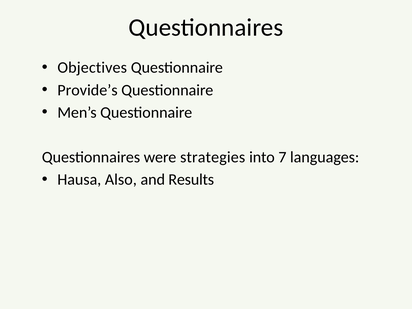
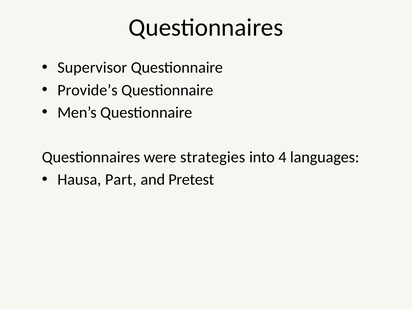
Objectives: Objectives -> Supervisor
7: 7 -> 4
Also: Also -> Part
Results: Results -> Pretest
